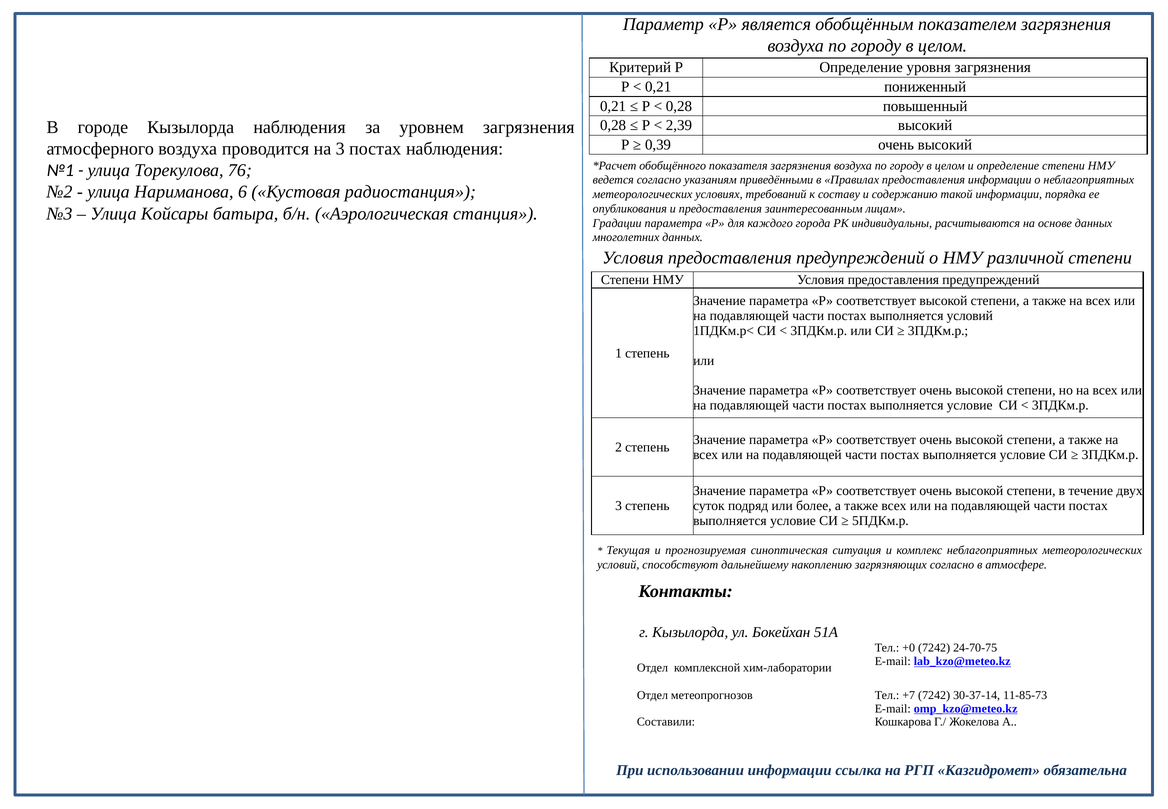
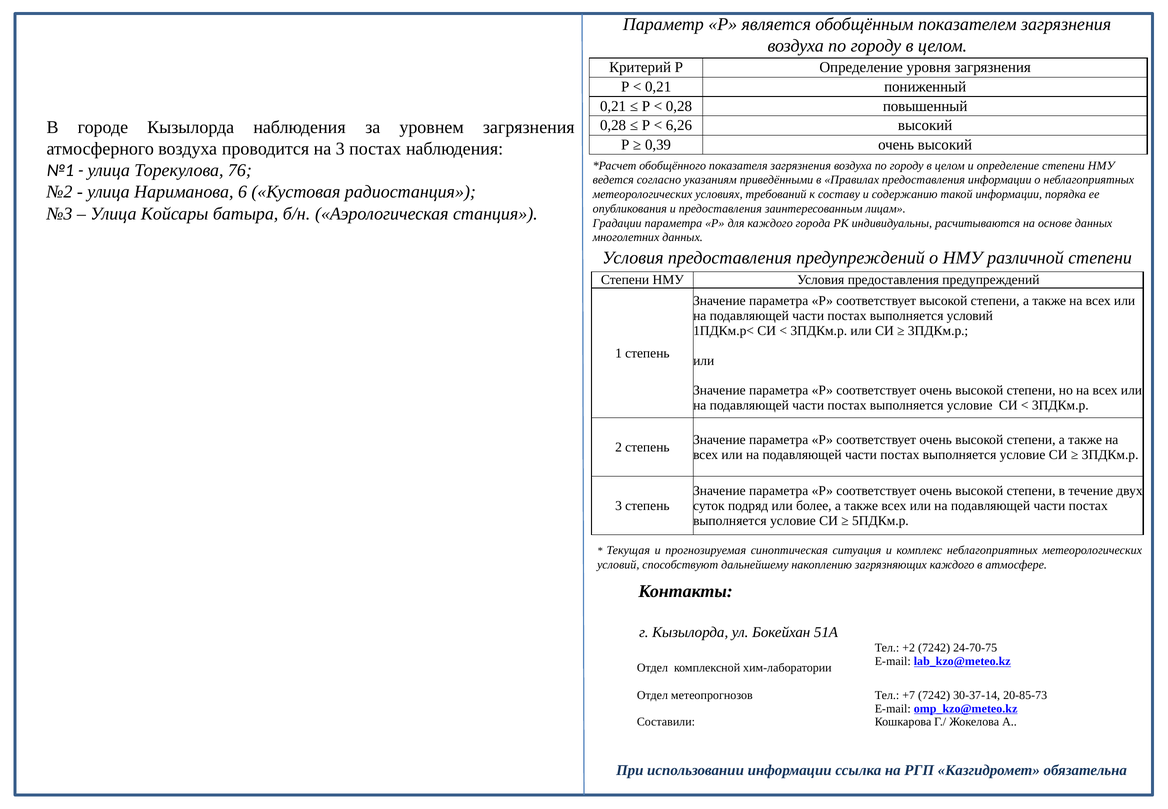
2,39: 2,39 -> 6,26
загрязняющих согласно: согласно -> каждого
+0: +0 -> +2
11-85-73: 11-85-73 -> 20-85-73
